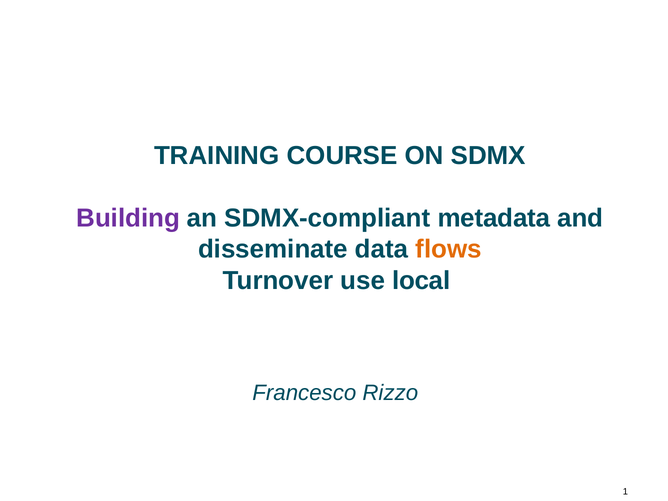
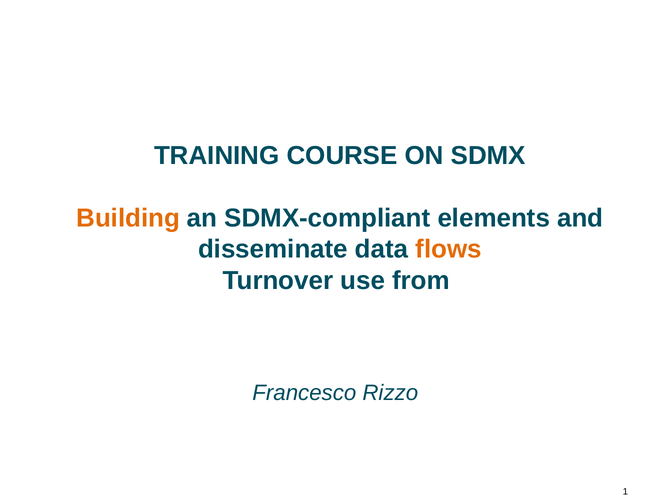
Building colour: purple -> orange
metadata: metadata -> elements
local: local -> from
